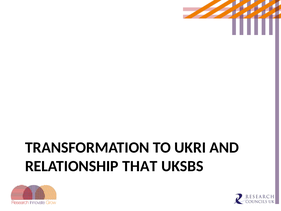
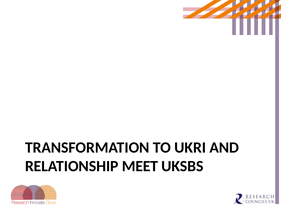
THAT: THAT -> MEET
